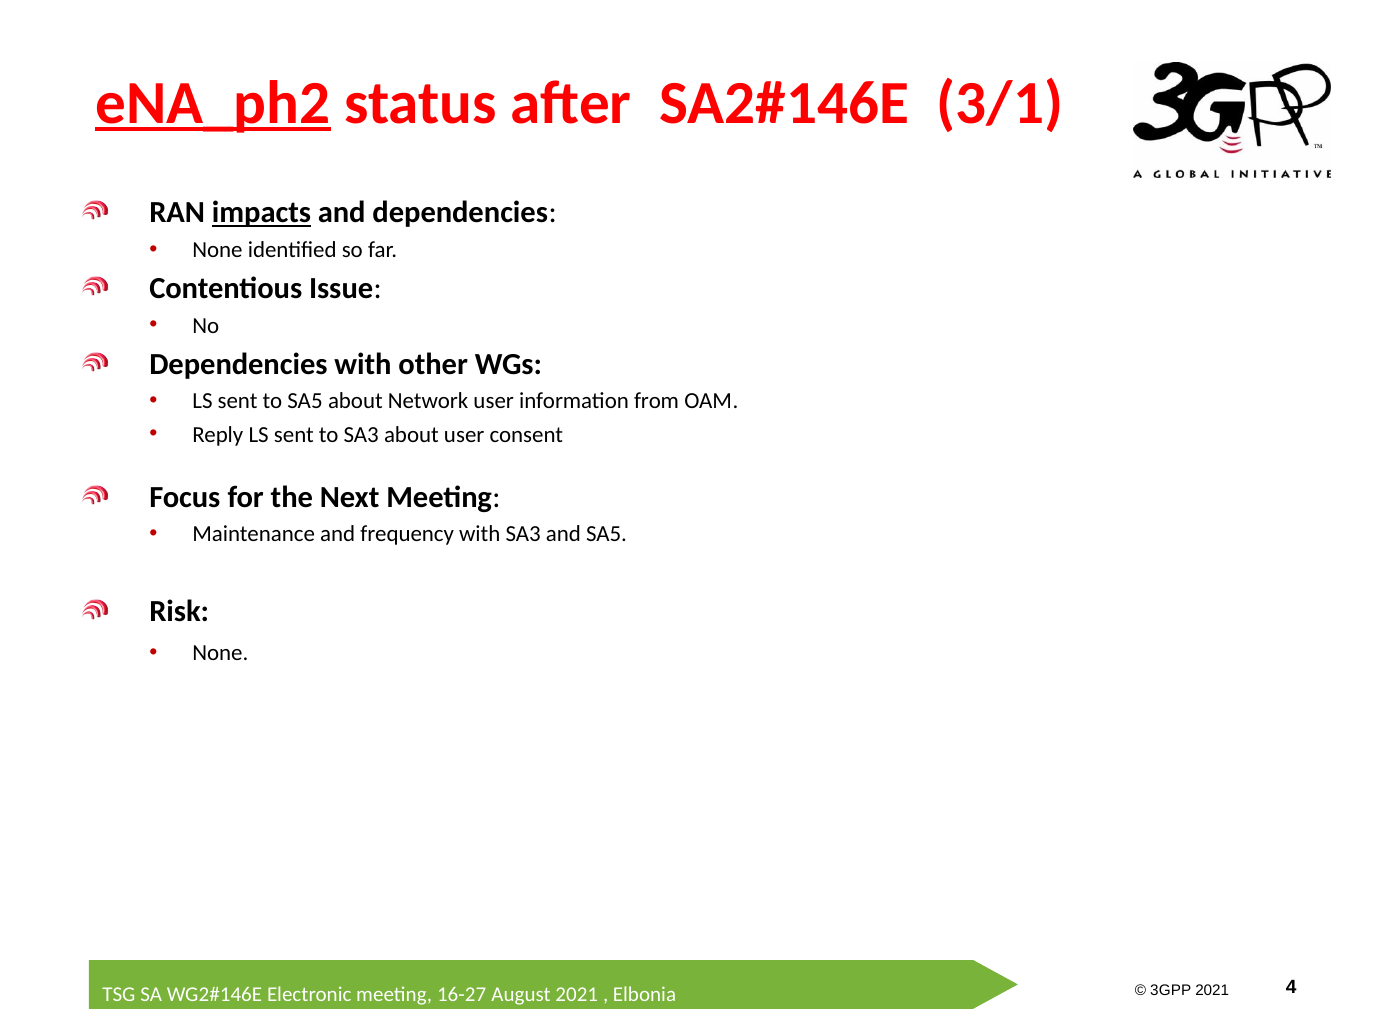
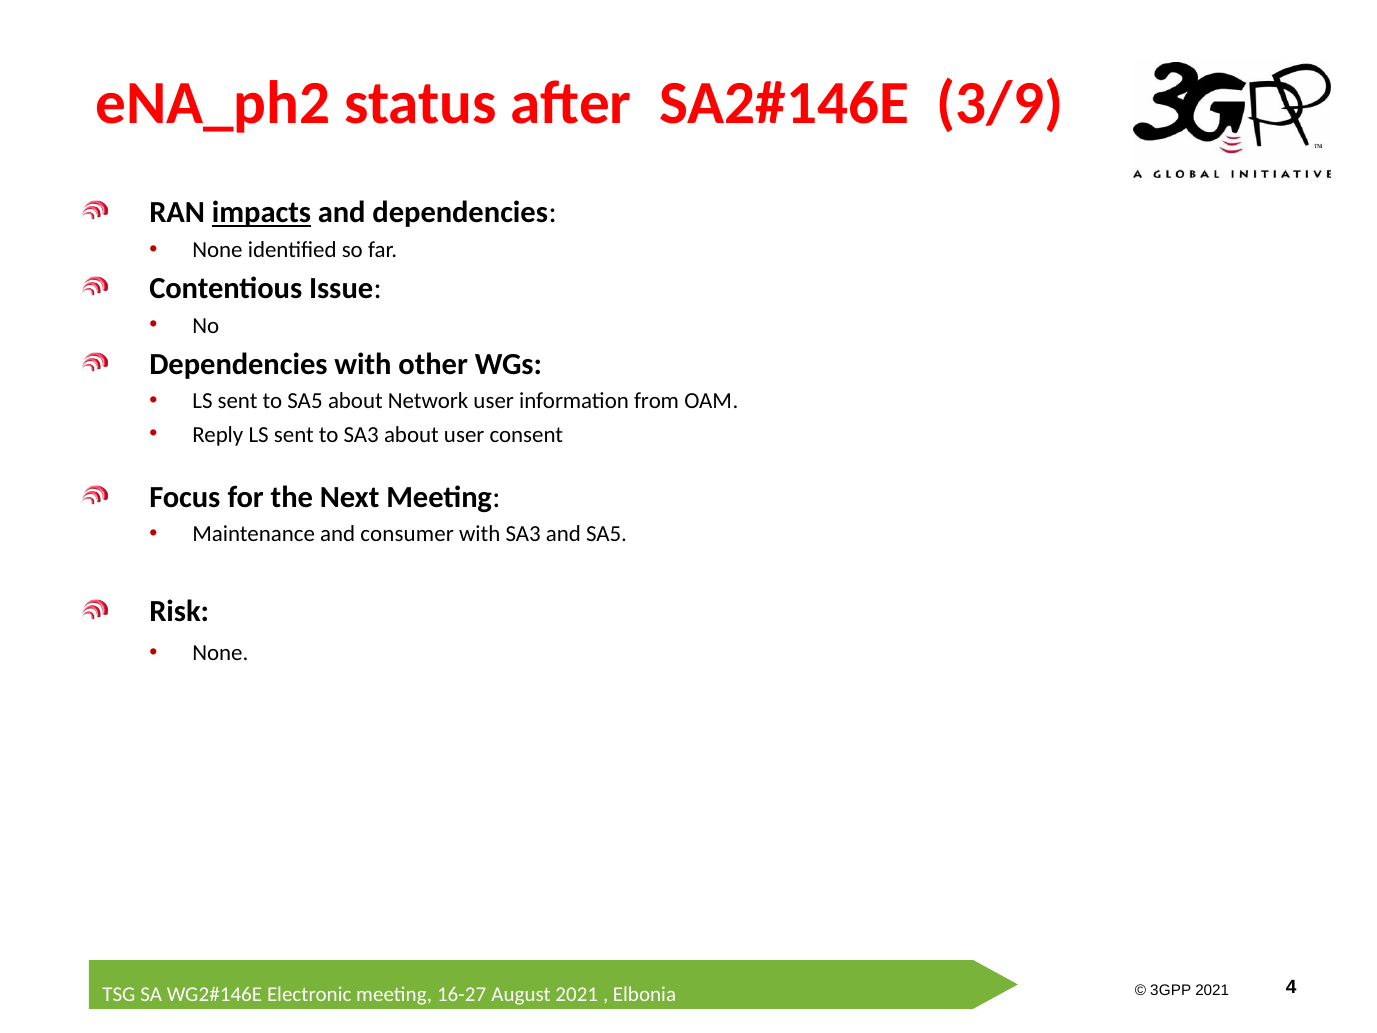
eNA_ph2 underline: present -> none
3/1: 3/1 -> 3/9
frequency: frequency -> consumer
